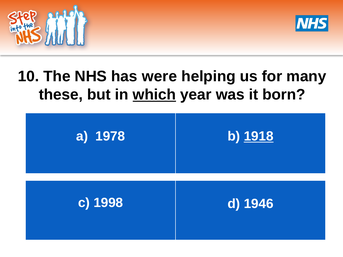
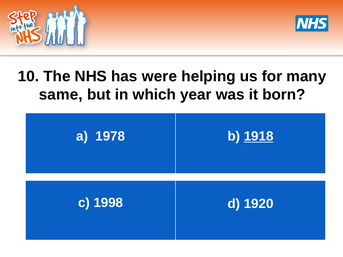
these: these -> same
which underline: present -> none
1946: 1946 -> 1920
